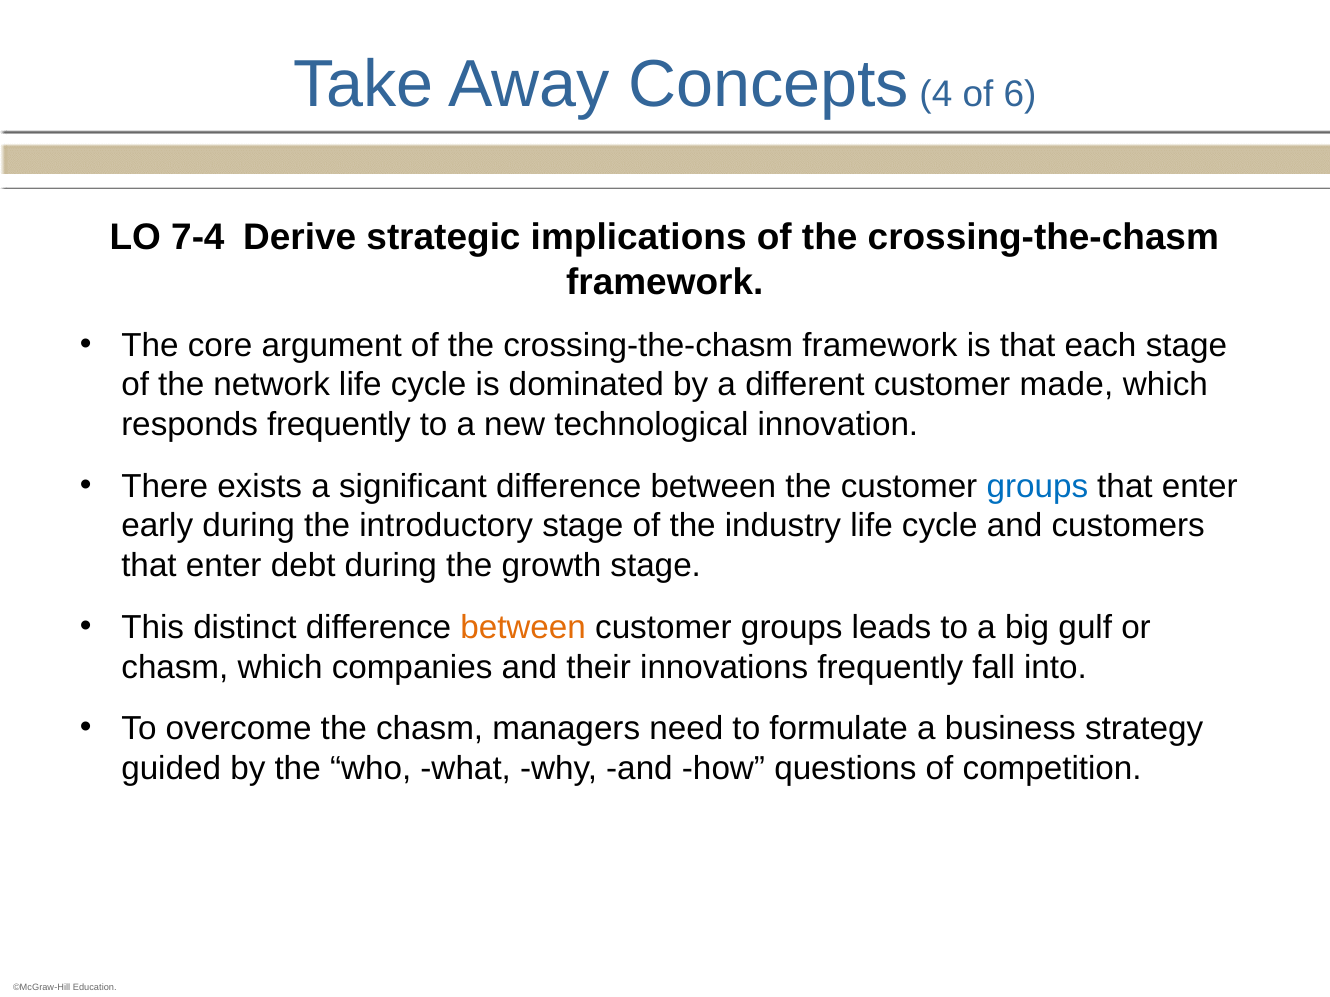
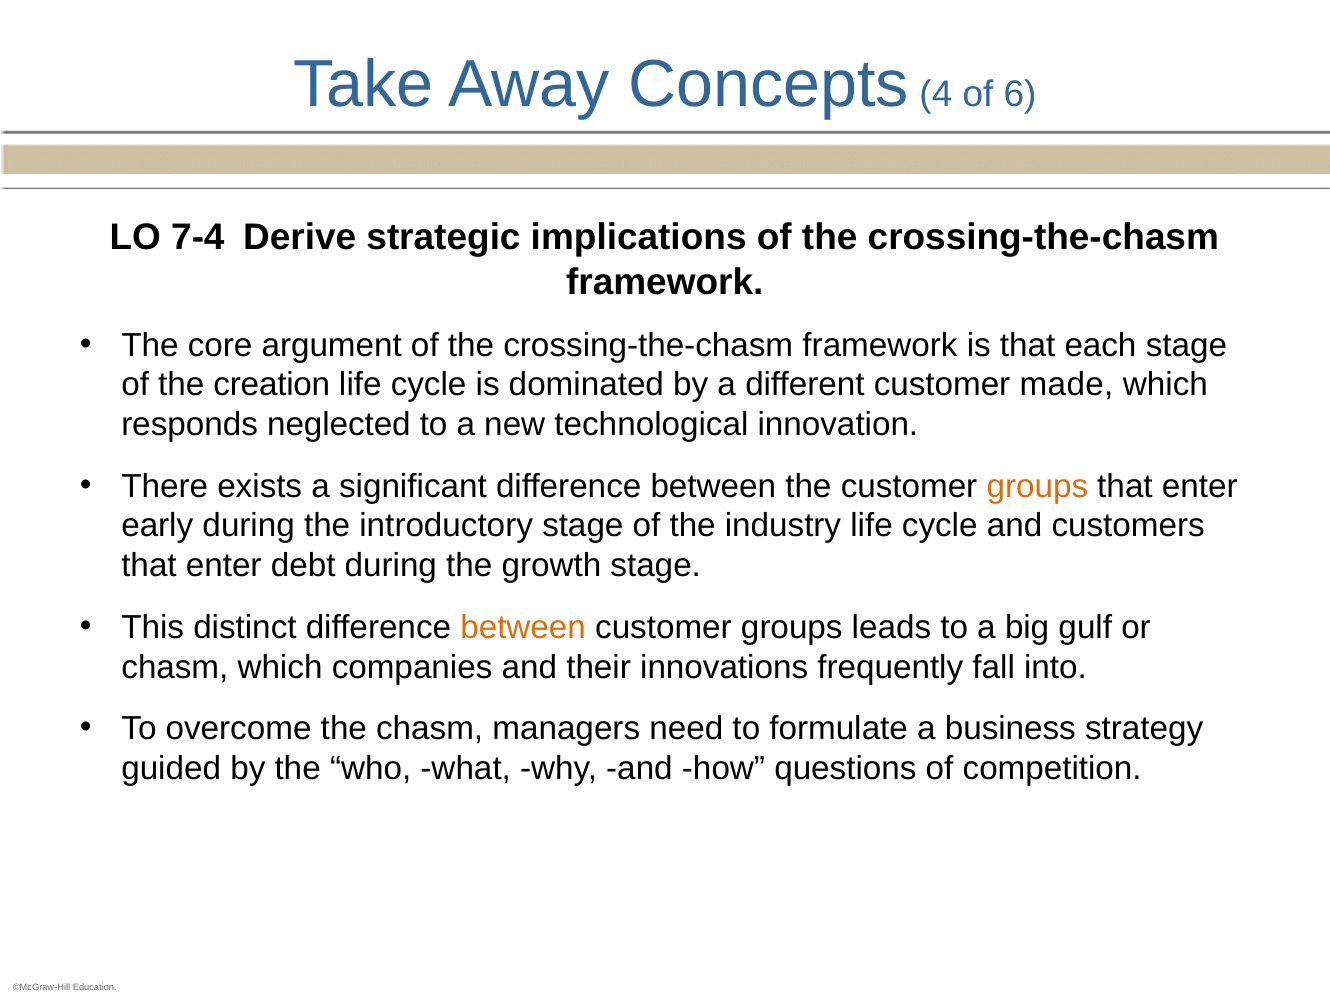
network: network -> creation
responds frequently: frequently -> neglected
groups at (1037, 486) colour: blue -> orange
